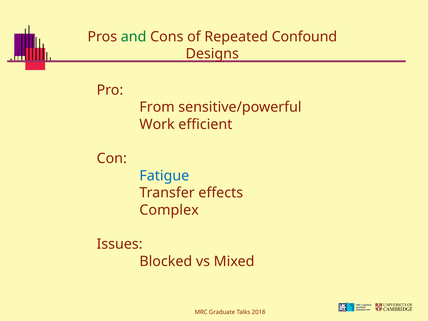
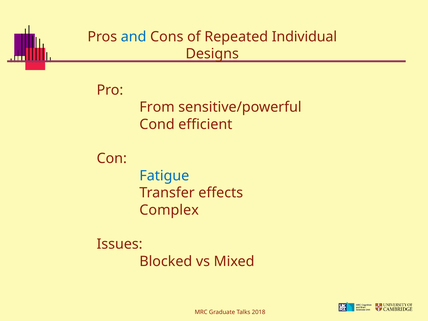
and colour: green -> blue
Confound: Confound -> Individual
Work: Work -> Cond
